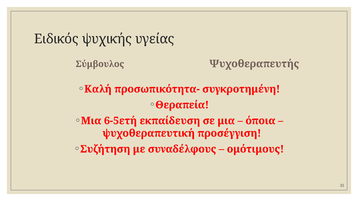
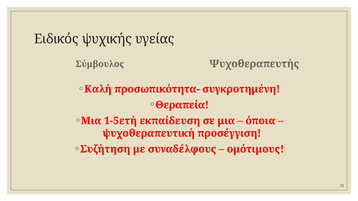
6-5ετή: 6-5ετή -> 1-5ετή
